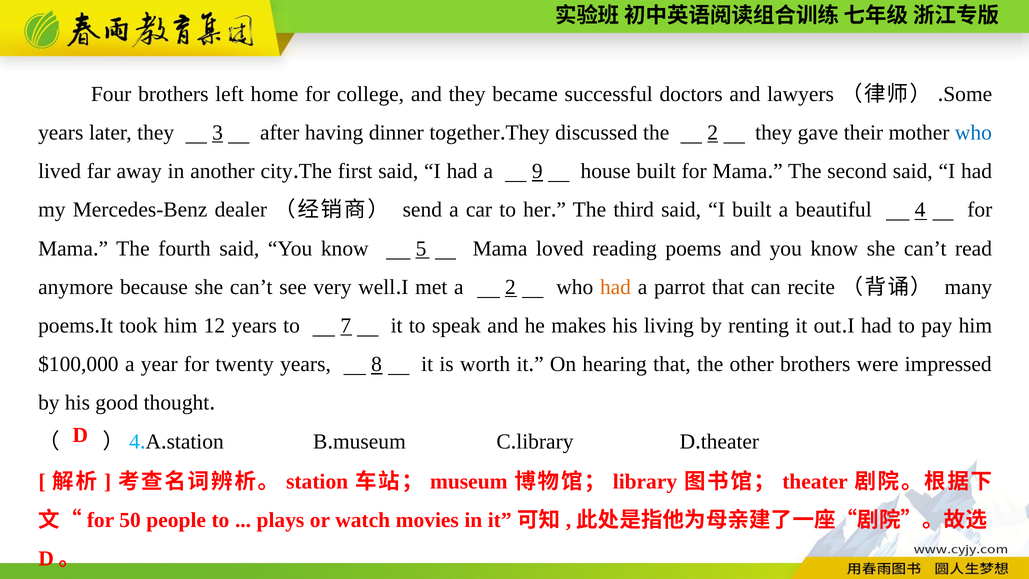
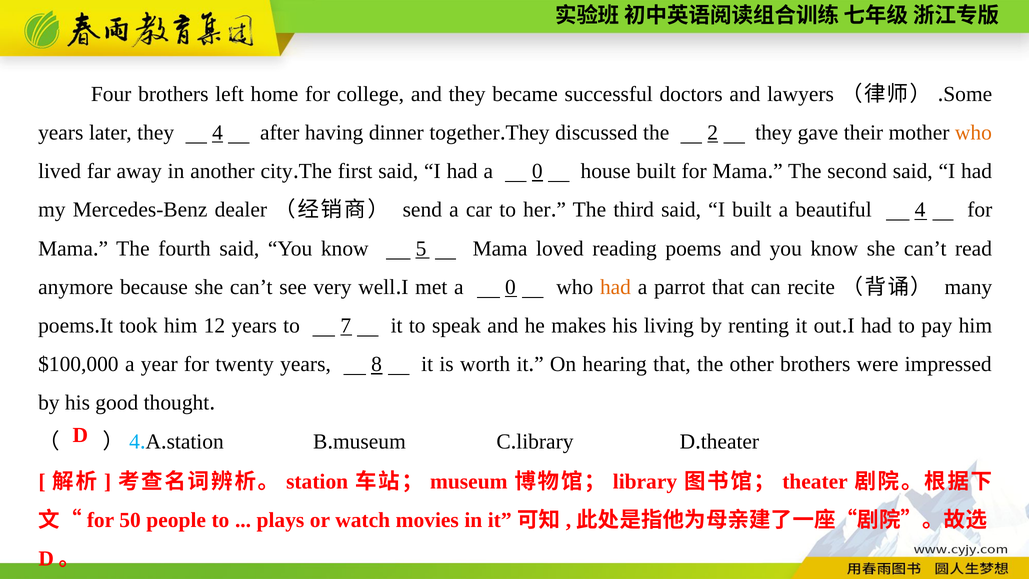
they 3: 3 -> 4
who at (973, 133) colour: blue -> orange
had a 9: 9 -> 0
met a 2: 2 -> 0
